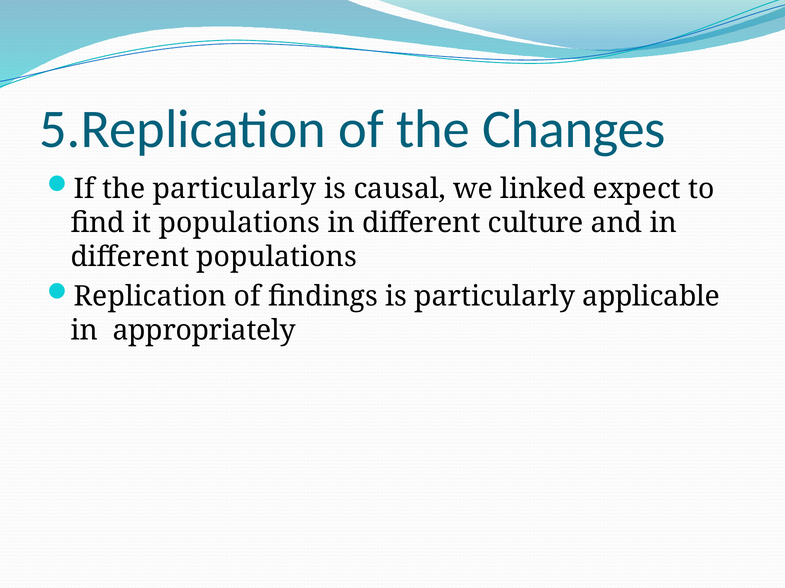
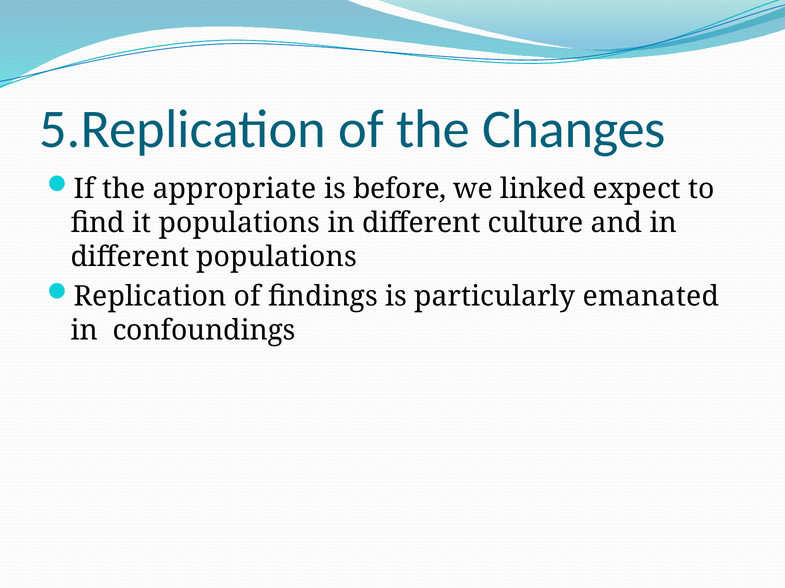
the particularly: particularly -> appropriate
causal: causal -> before
applicable: applicable -> emanated
appropriately: appropriately -> confoundings
